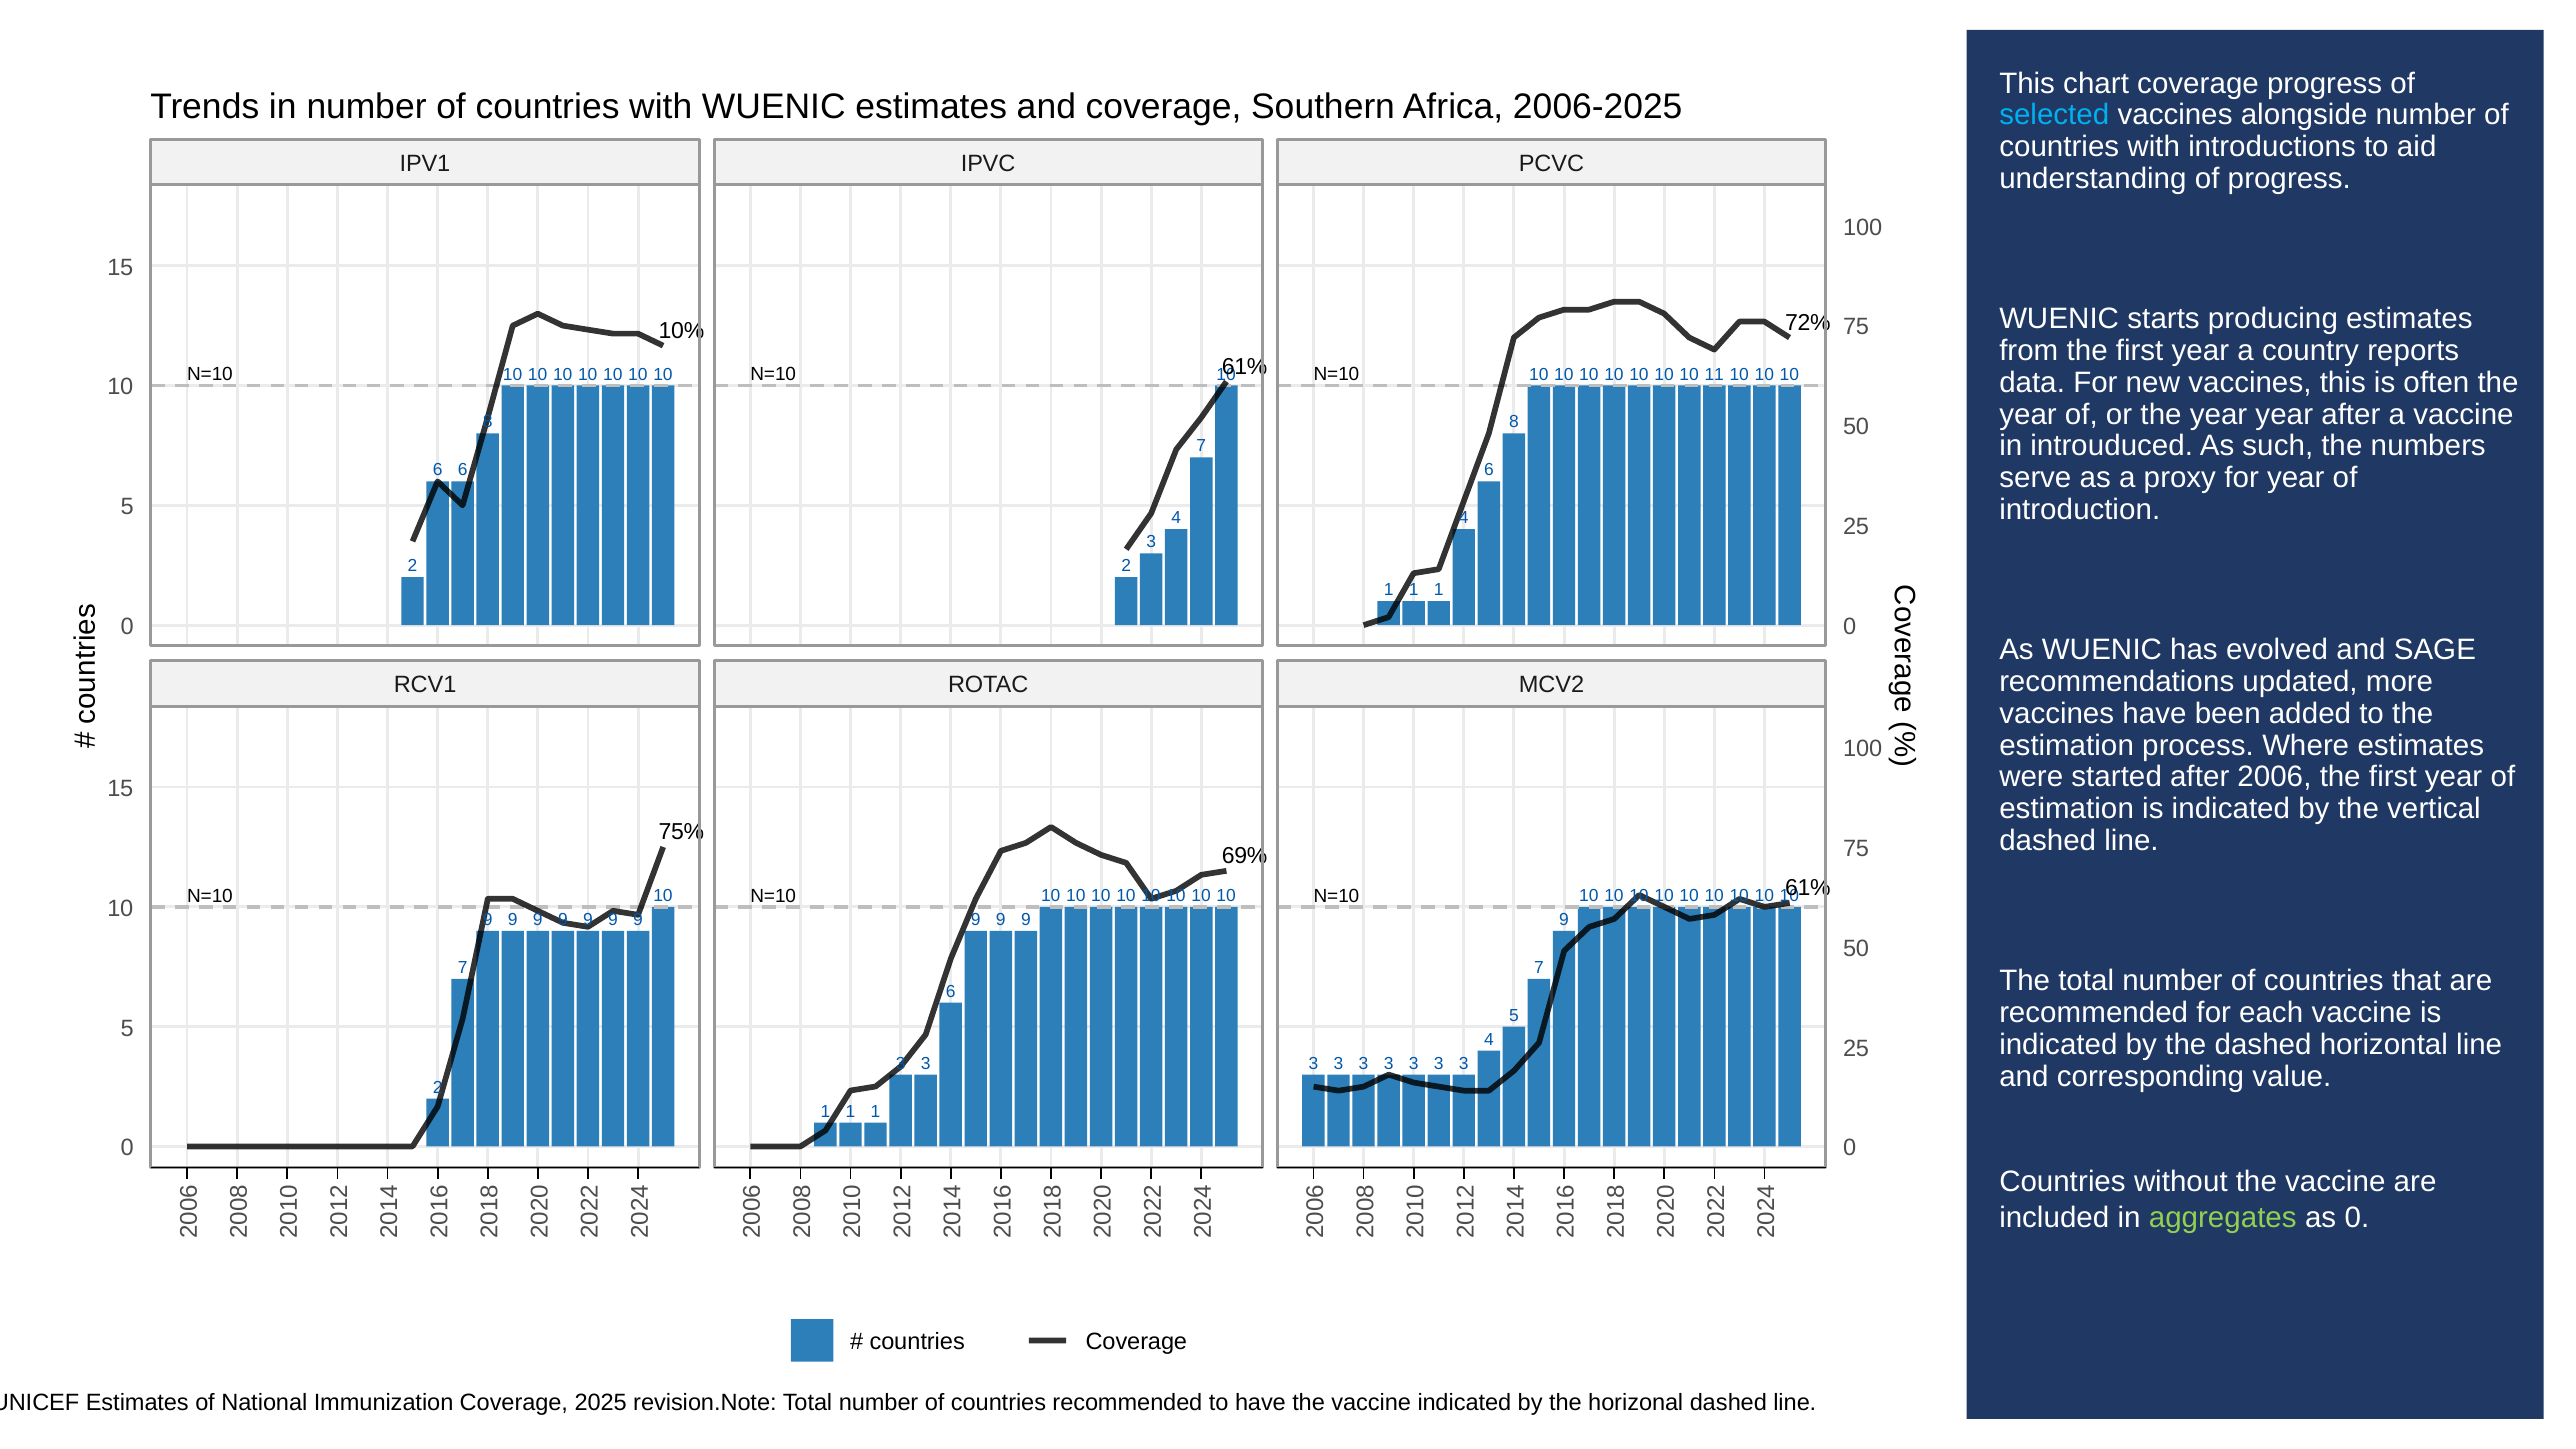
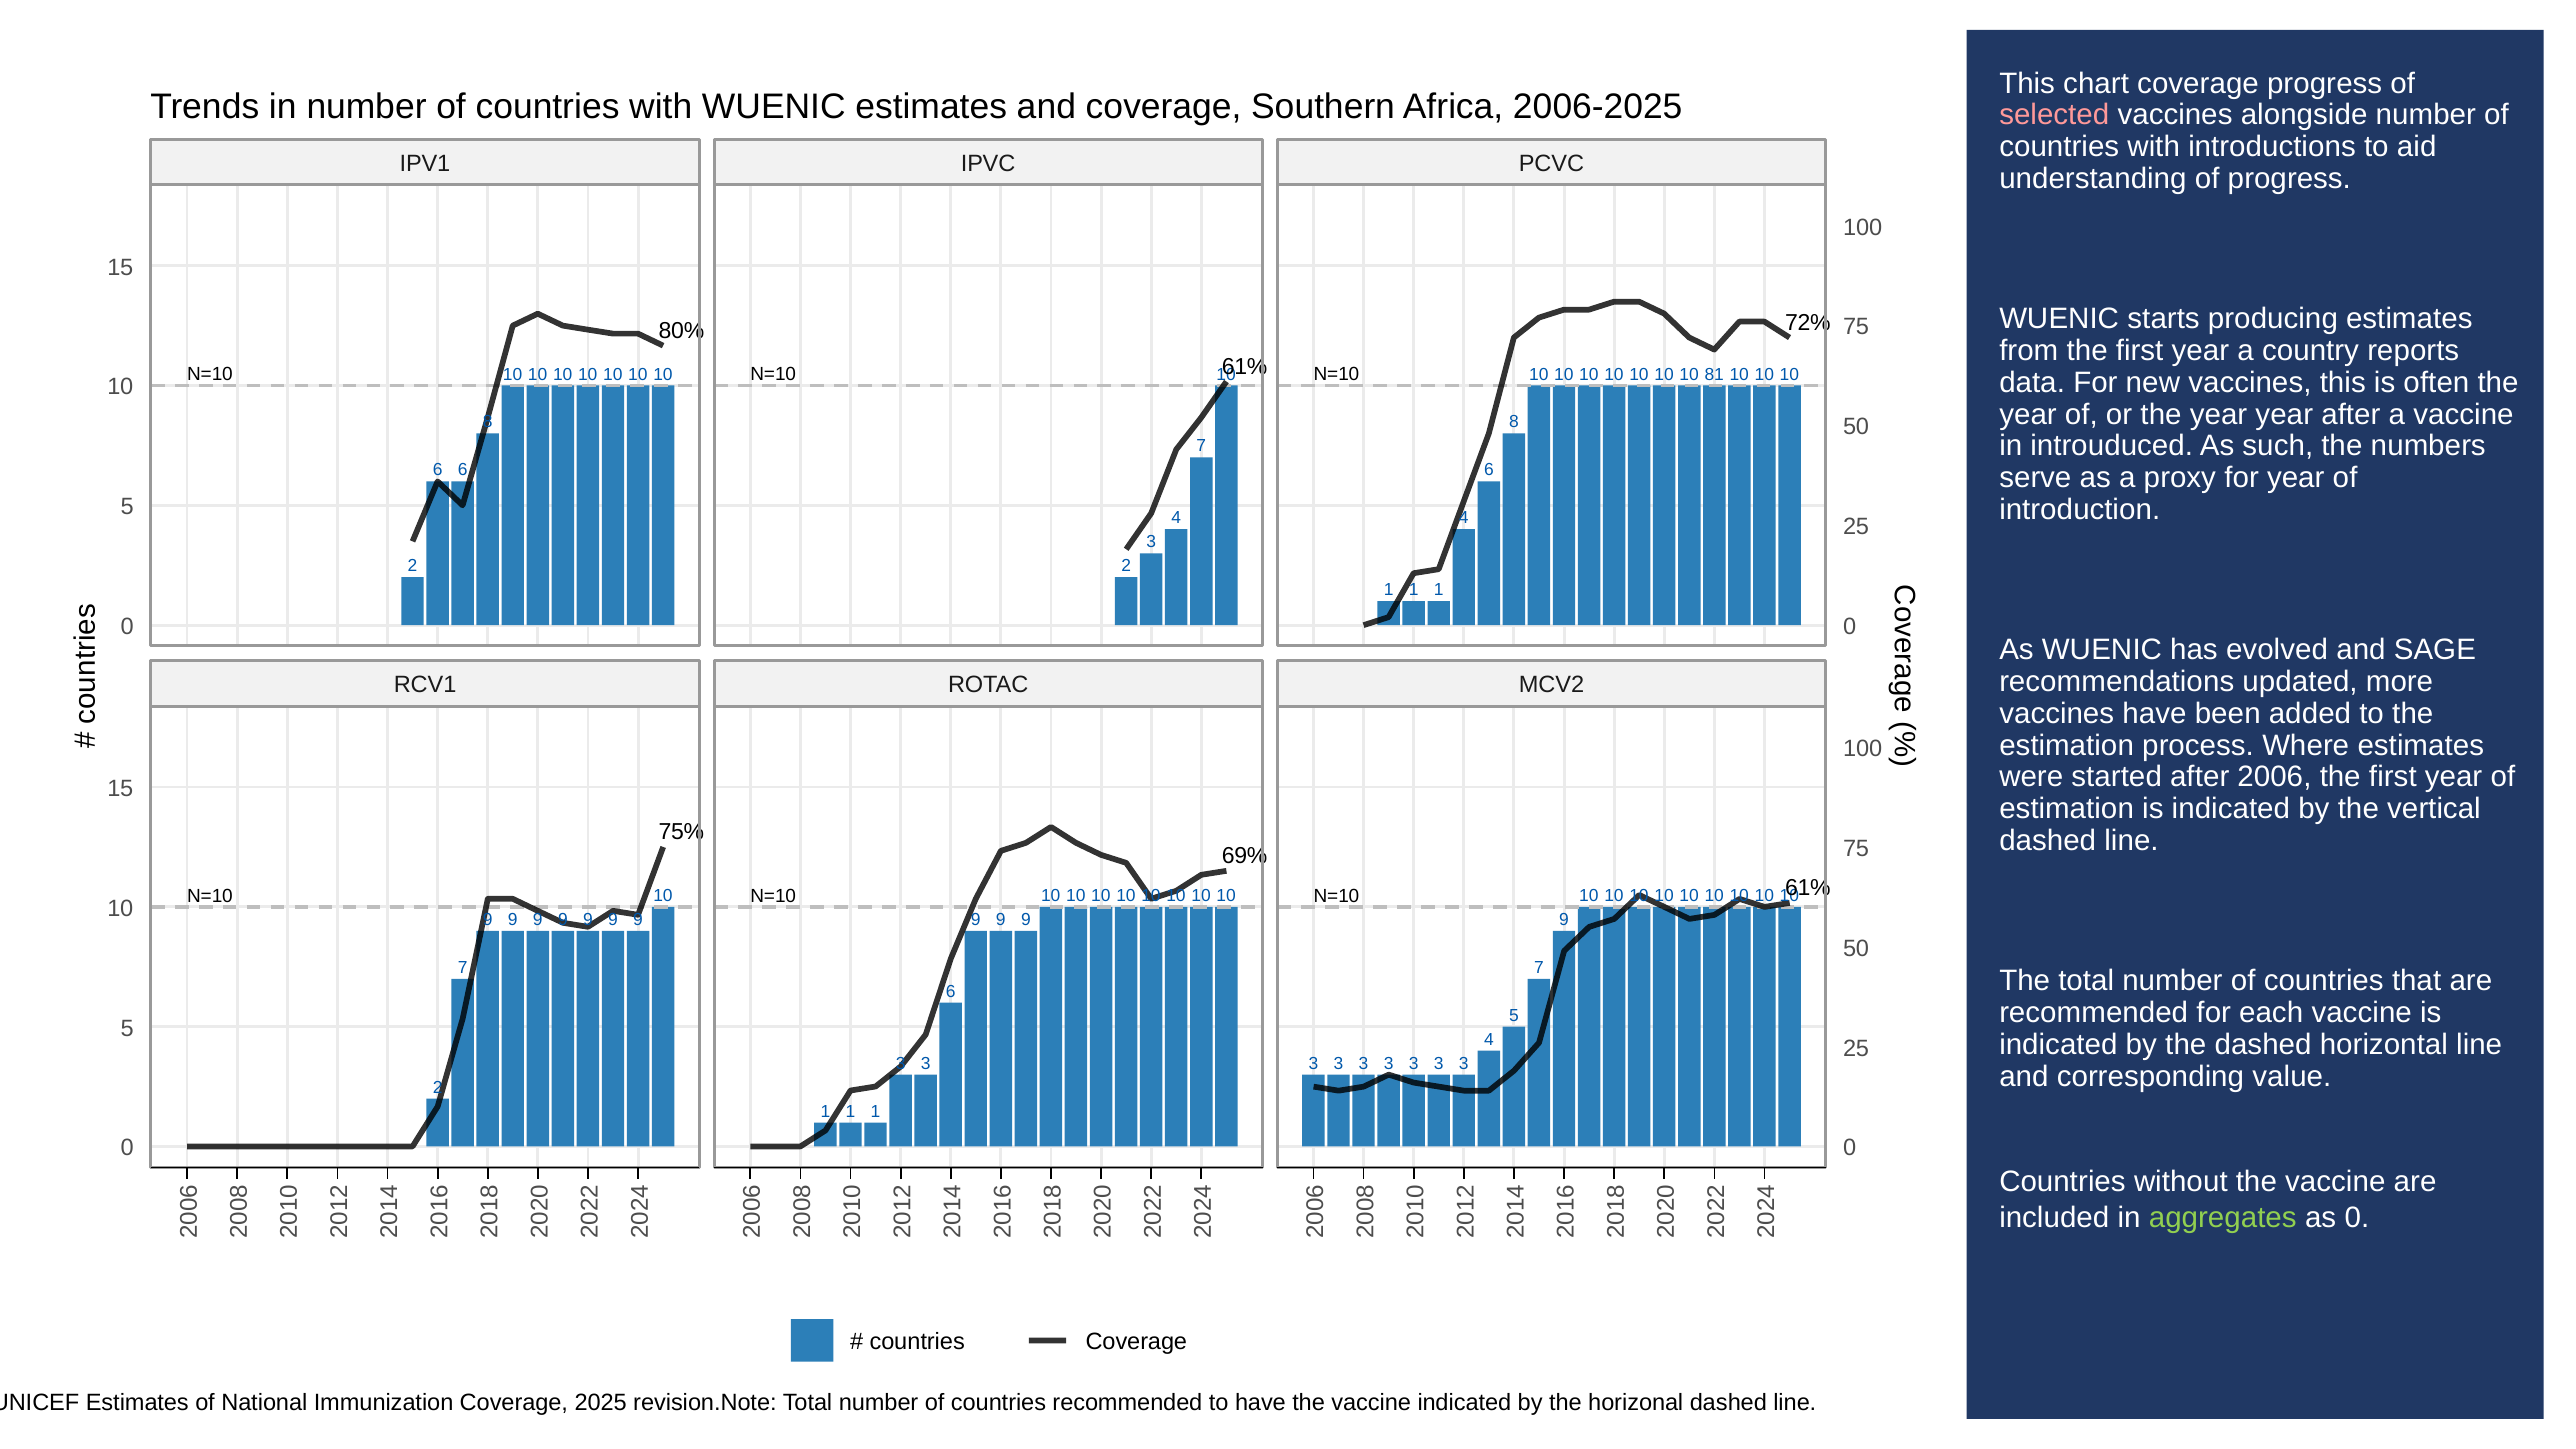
selected colour: light blue -> pink
10%: 10% -> 80%
11: 11 -> 81
